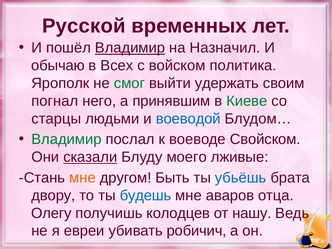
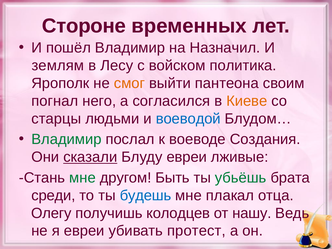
Русской: Русской -> Стороне
Владимир at (130, 48) underline: present -> none
обычаю: обычаю -> землям
Всех: Всех -> Лесу
смог colour: green -> orange
удержать: удержать -> пантеона
принявшим: принявшим -> согласился
Киеве colour: green -> orange
Свойском: Свойском -> Создания
Блуду моего: моего -> евреи
мне at (82, 178) colour: orange -> green
убьёшь colour: blue -> green
двору: двору -> среди
аваров: аваров -> плакал
робичич: робичич -> протест
